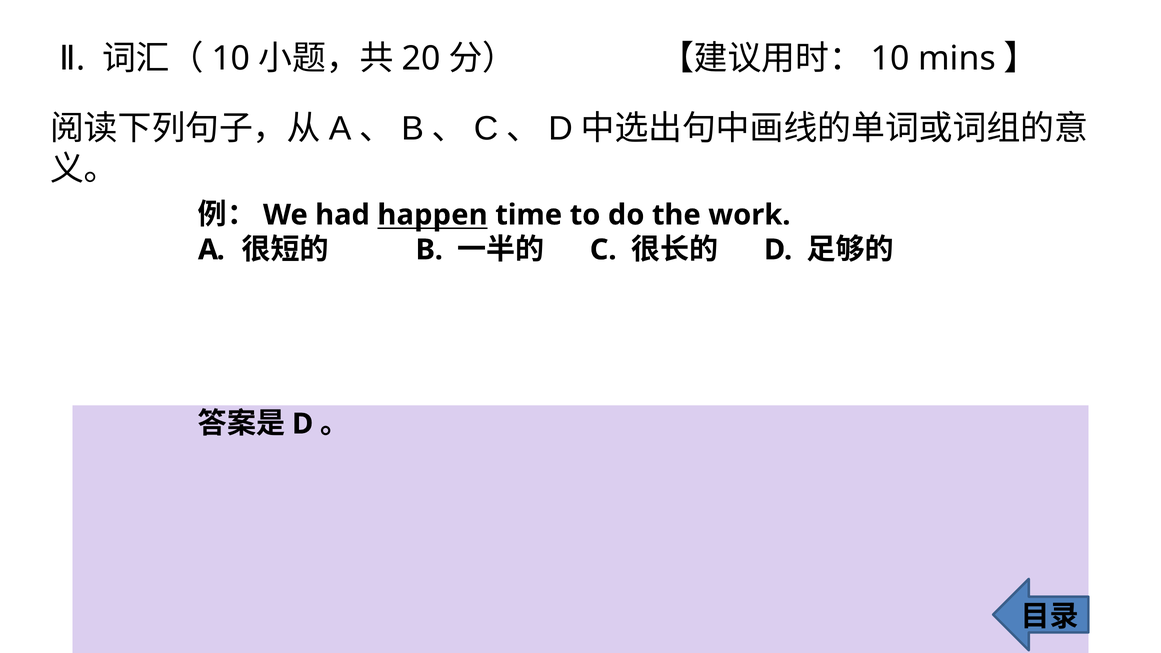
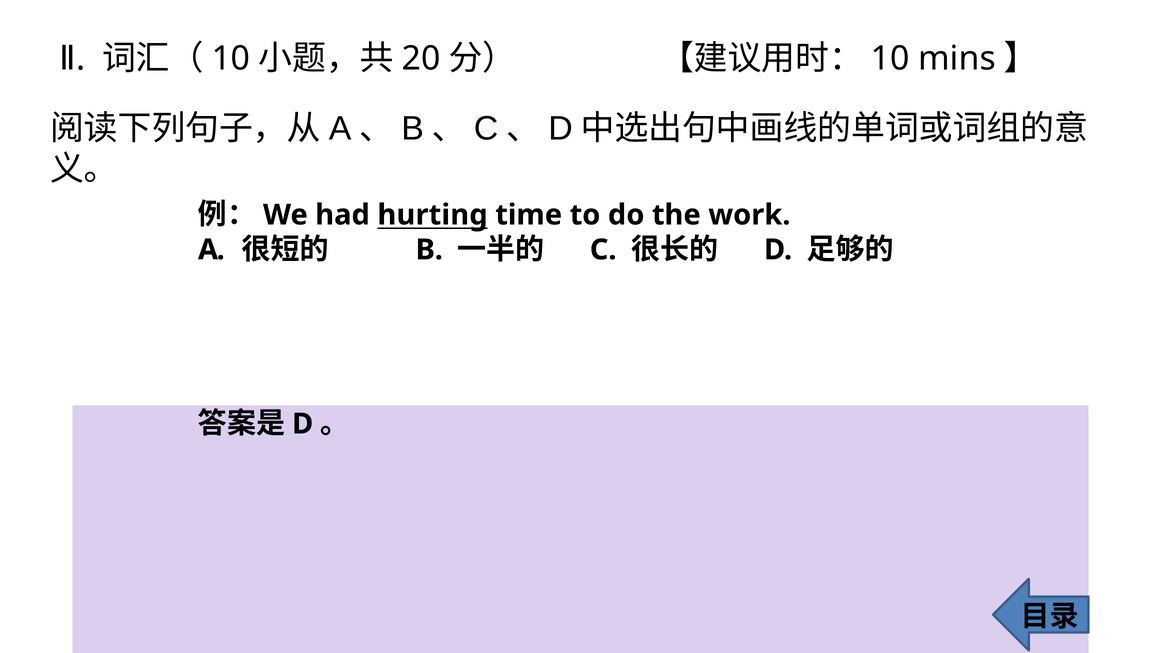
happen: happen -> hurting
